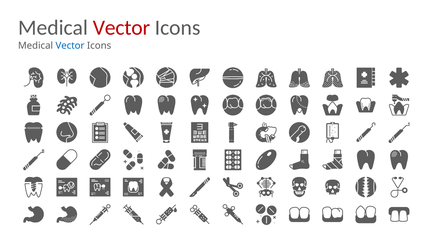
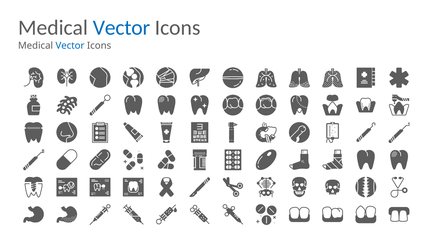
Vector at (121, 28) colour: red -> blue
